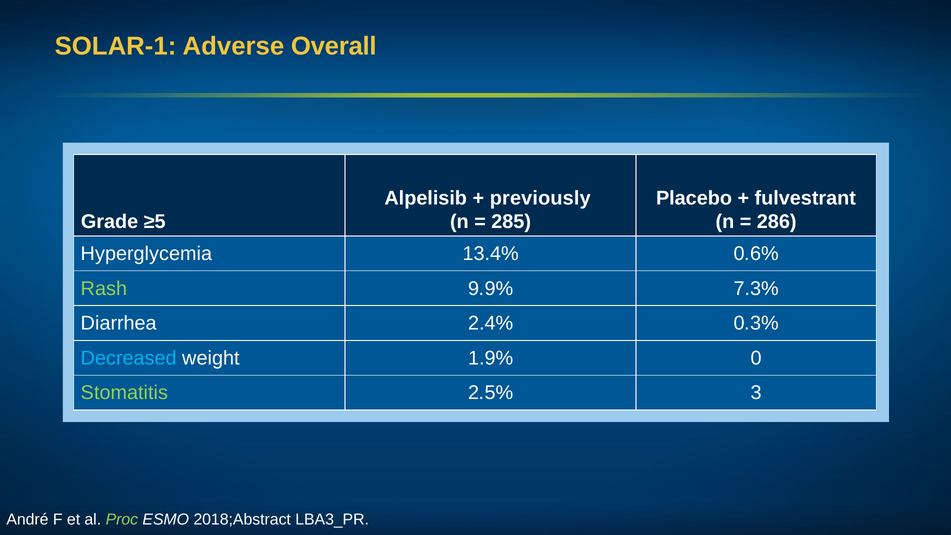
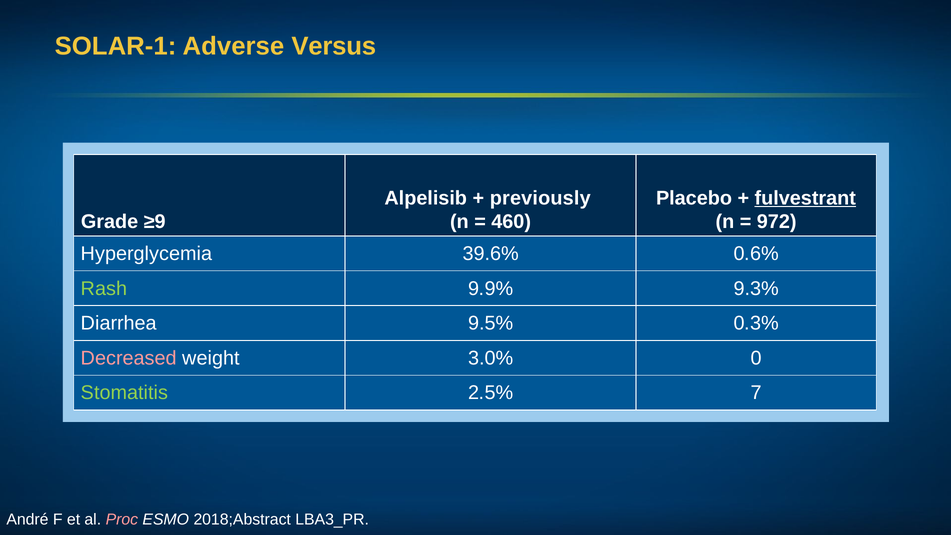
Overall: Overall -> Versus
fulvestrant underline: none -> present
≥5: ≥5 -> ≥9
285: 285 -> 460
286: 286 -> 972
13.4%: 13.4% -> 39.6%
7.3%: 7.3% -> 9.3%
2.4%: 2.4% -> 9.5%
Decreased colour: light blue -> pink
1.9%: 1.9% -> 3.0%
3: 3 -> 7
Proc colour: light green -> pink
